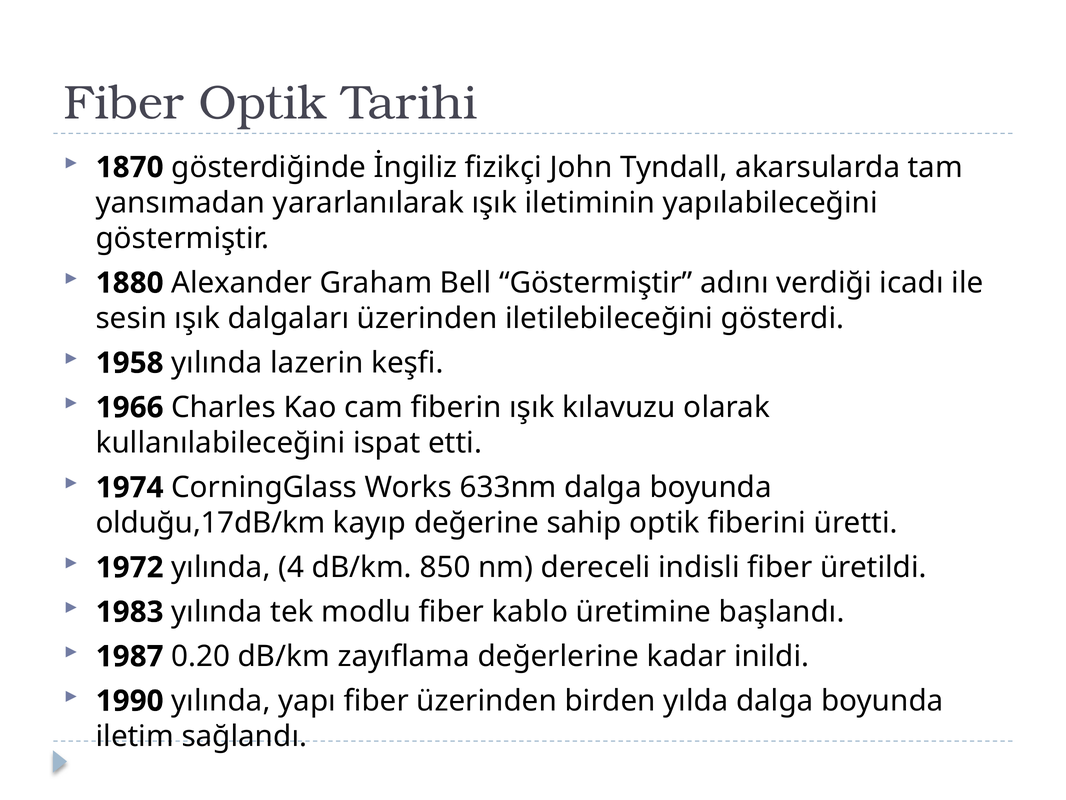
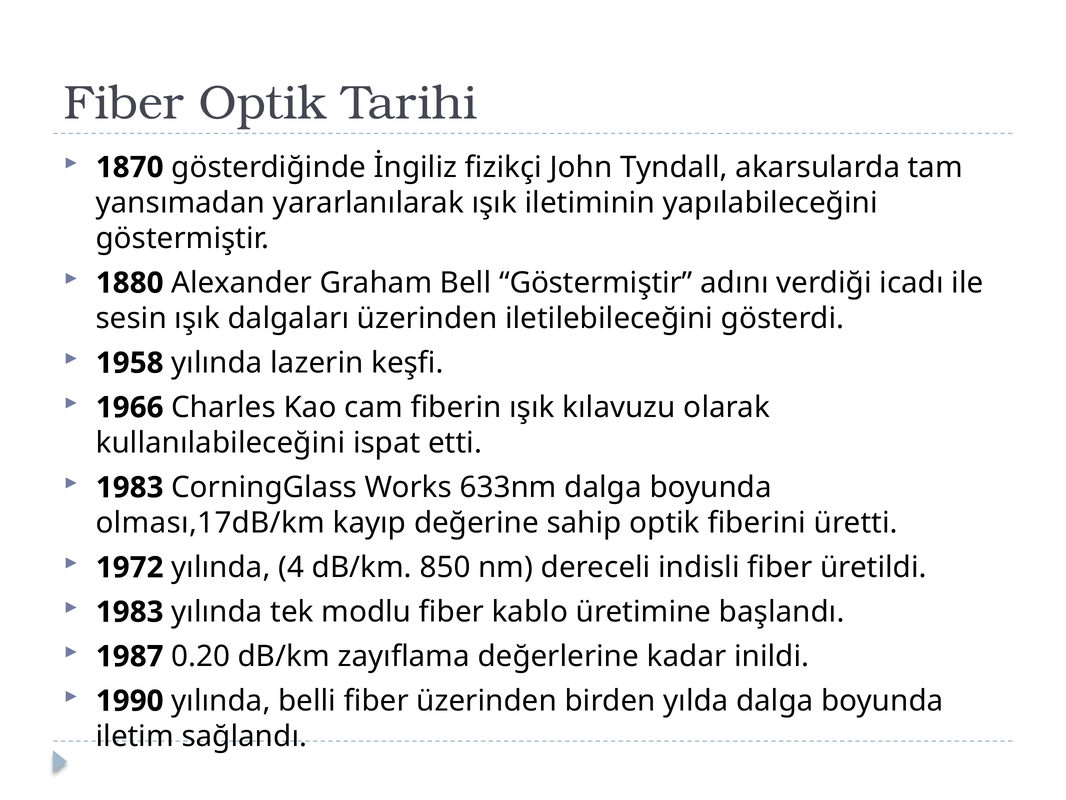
1974 at (130, 487): 1974 -> 1983
olduğu,17dB/km: olduğu,17dB/km -> olması,17dB/km
yapı: yapı -> belli
